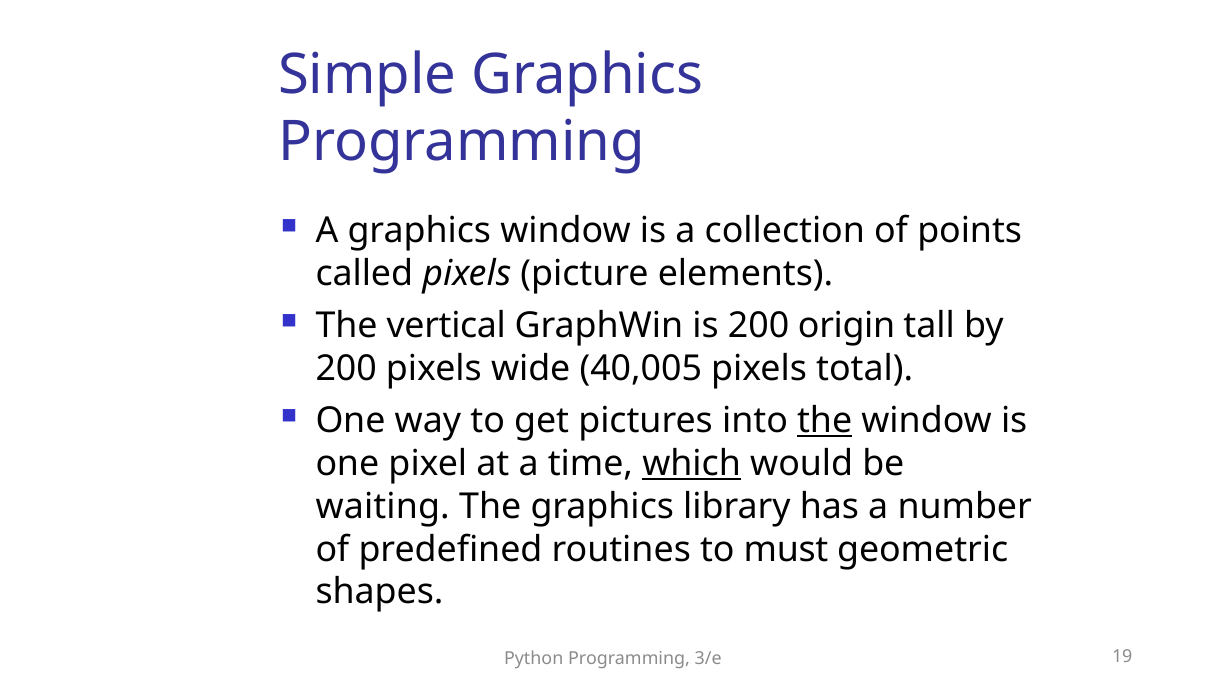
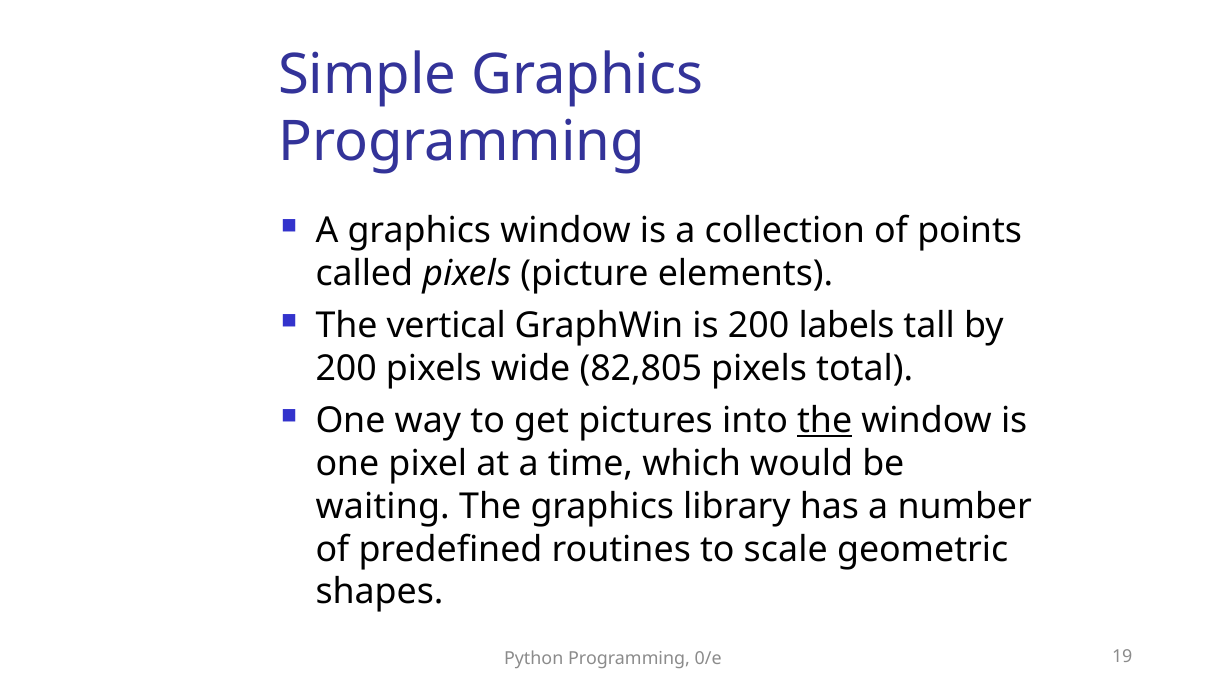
origin: origin -> labels
40,005: 40,005 -> 82,805
which underline: present -> none
must: must -> scale
3/e: 3/e -> 0/e
